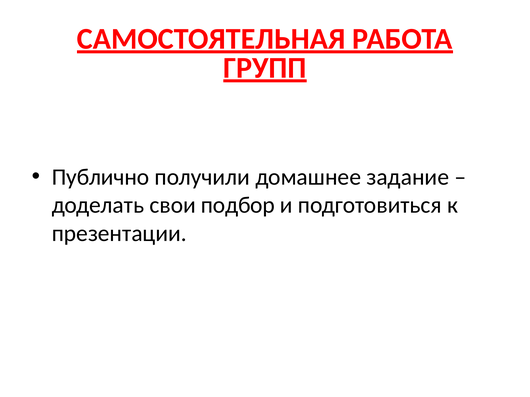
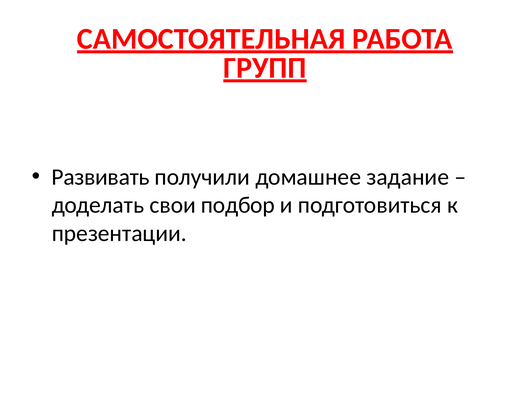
Публично: Публично -> Развивать
